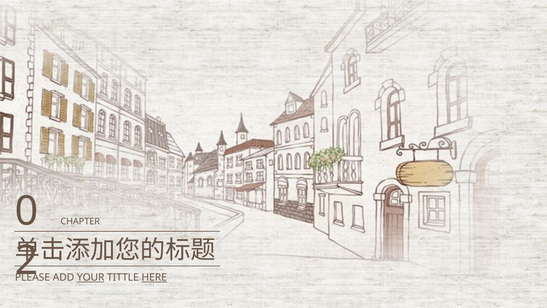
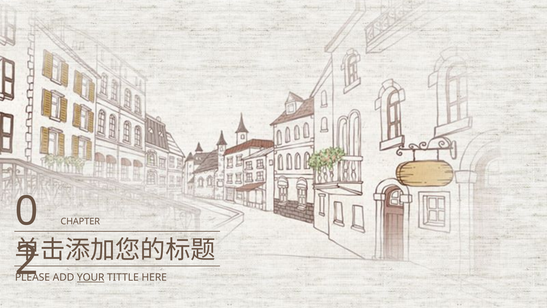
HERE underline: present -> none
